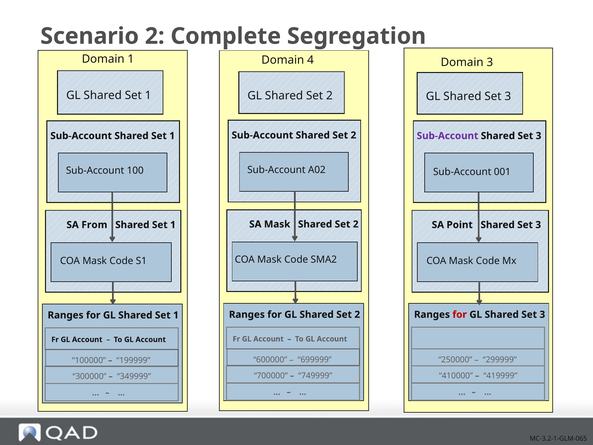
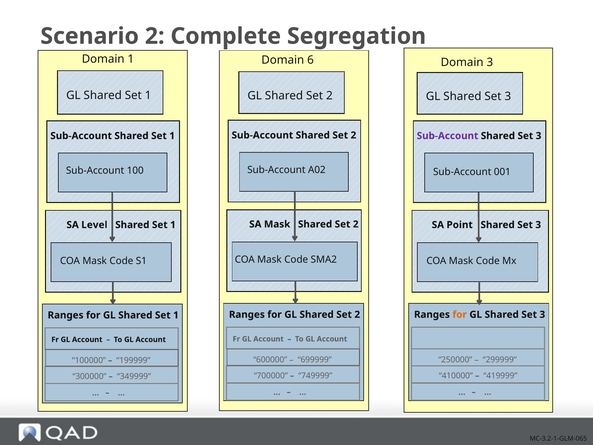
4: 4 -> 6
From: From -> Level
for at (460, 314) colour: red -> orange
